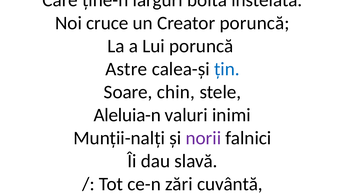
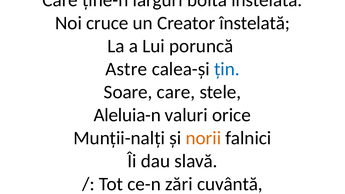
Creator poruncă: poruncă -> înstelată
Soare chin: chin -> care
inimi: inimi -> orice
norii colour: purple -> orange
